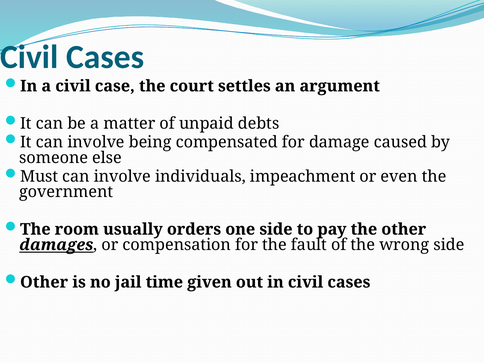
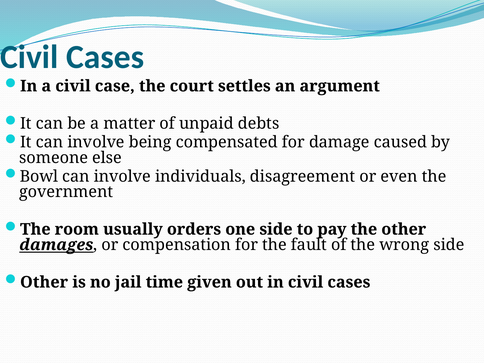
Must: Must -> Bowl
impeachment: impeachment -> disagreement
